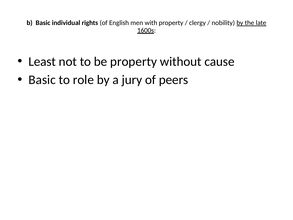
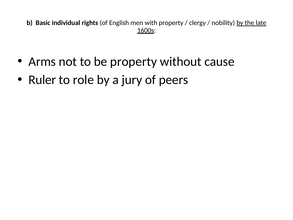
Least: Least -> Arms
Basic at (42, 80): Basic -> Ruler
